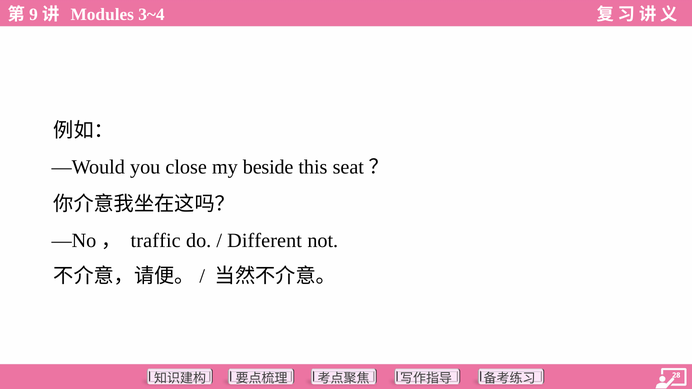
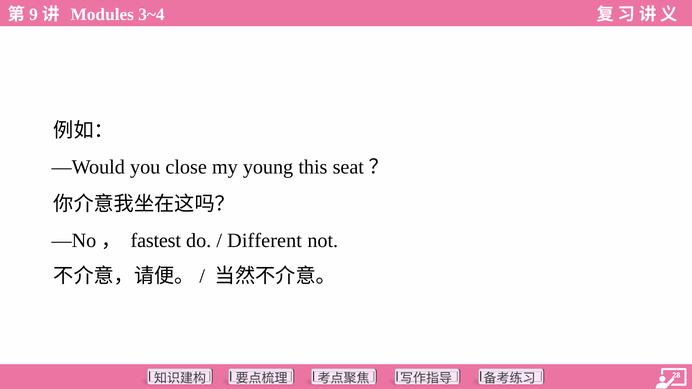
beside: beside -> young
traffic: traffic -> fastest
